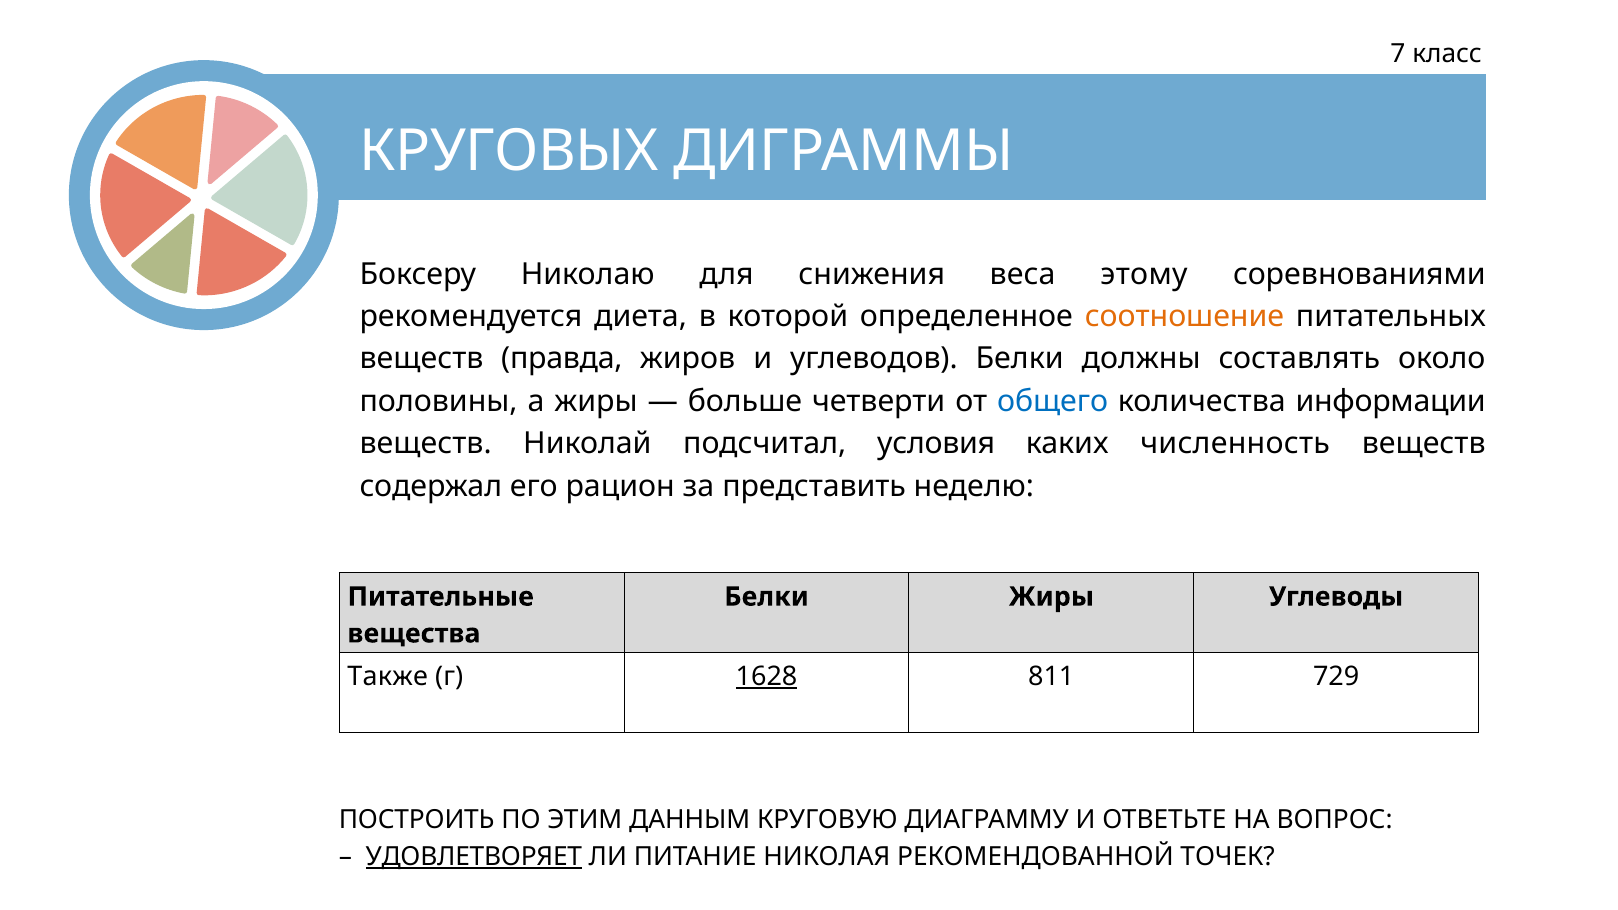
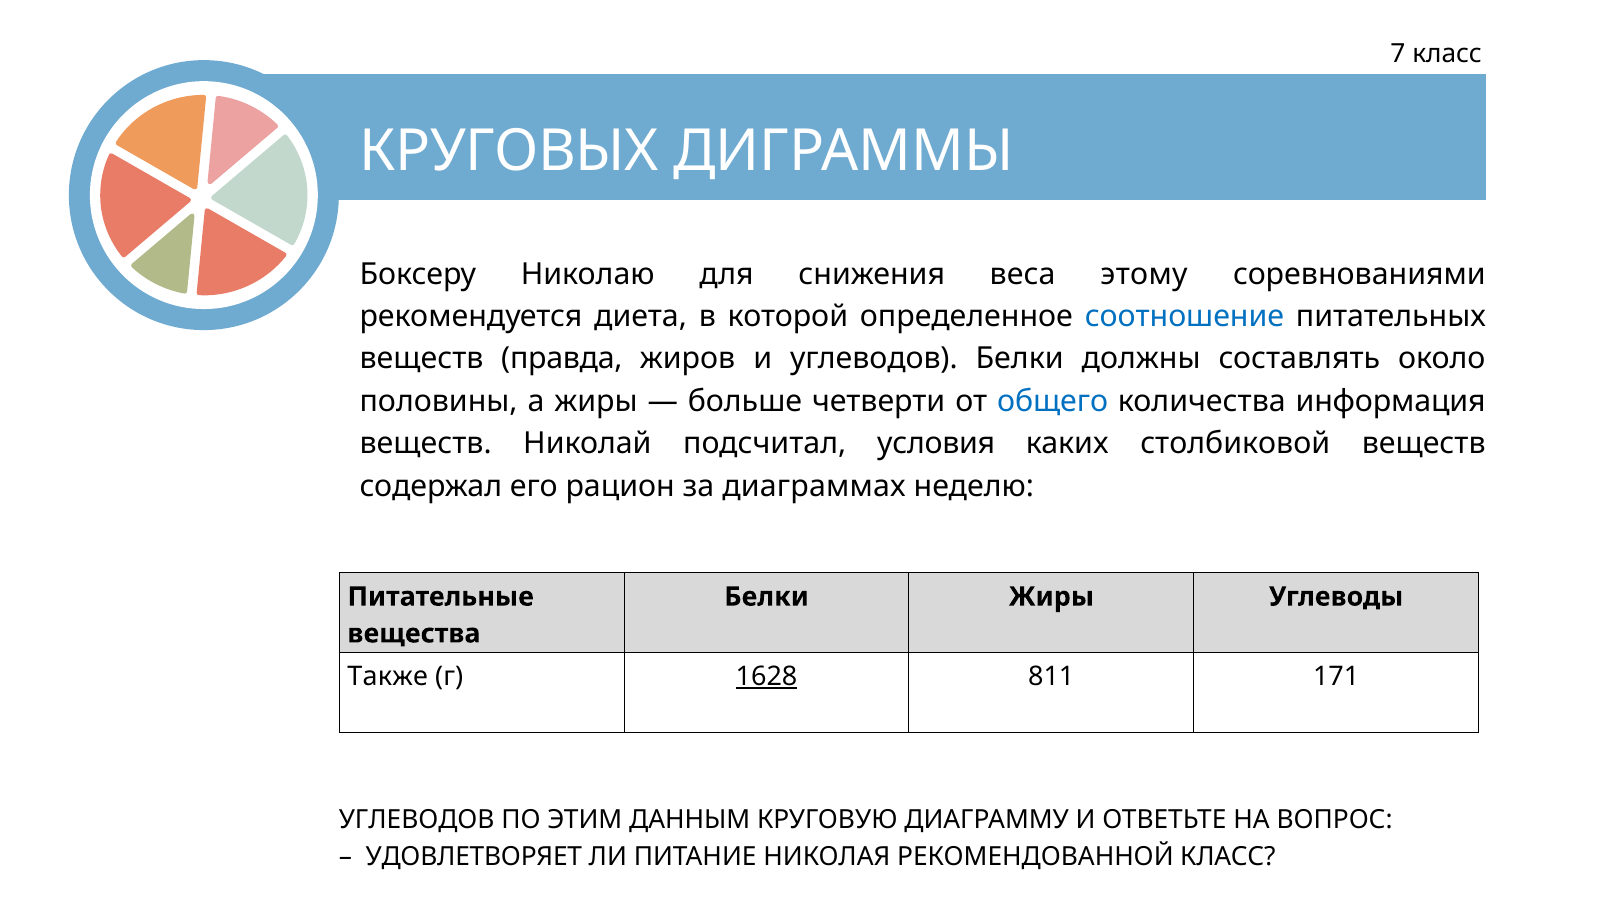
соотношение colour: orange -> blue
информации: информации -> информация
численность: численность -> столбиковой
представить: представить -> диаграммах
729: 729 -> 171
ПОСТРОИТЬ at (417, 820): ПОСТРОИТЬ -> УГЛЕВОДОВ
УДОВЛЕТВОРЯЕТ underline: present -> none
РЕКОМЕНДОВАННОЙ ТОЧЕК: ТОЧЕК -> КЛАСС
